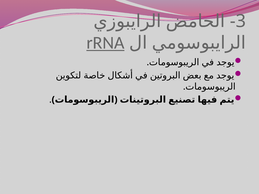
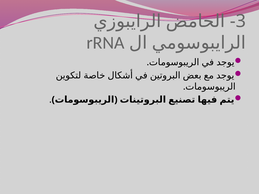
rRNA underline: present -> none
